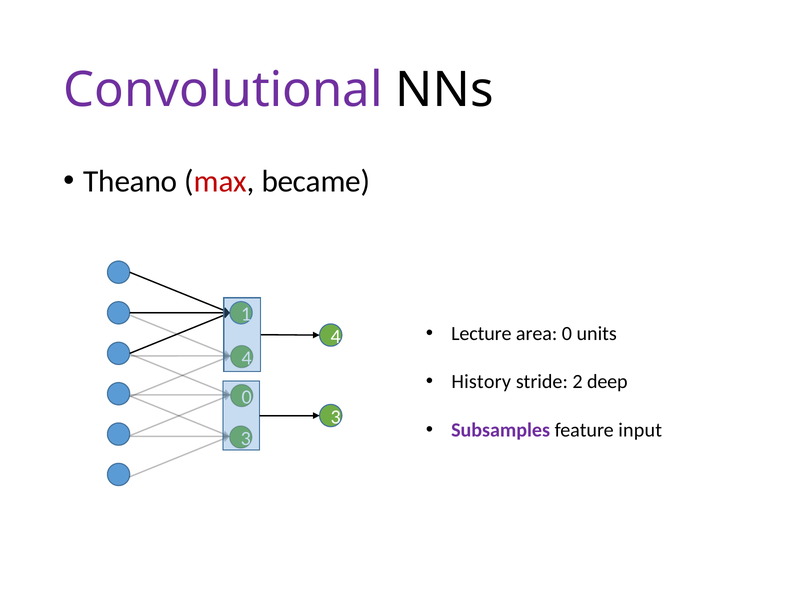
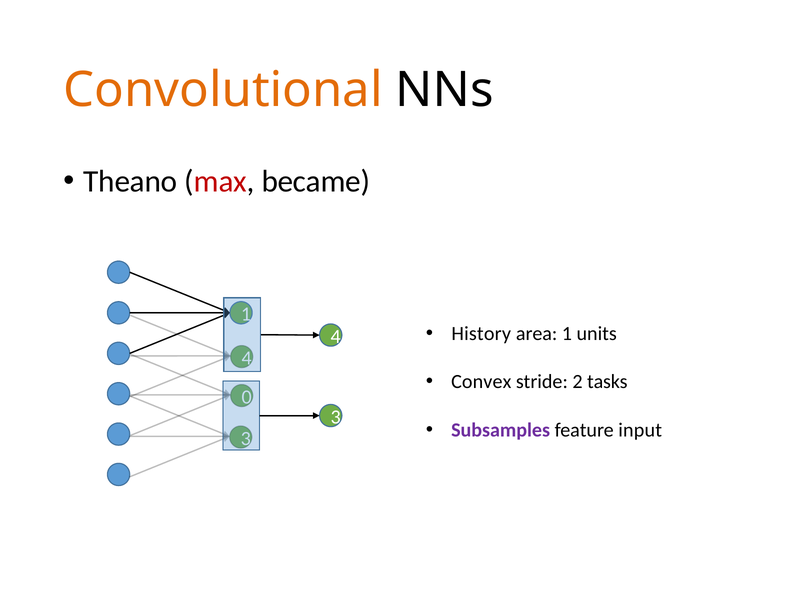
Convolutional colour: purple -> orange
Lecture: Lecture -> History
area 0: 0 -> 1
History: History -> Convex
deep: deep -> tasks
